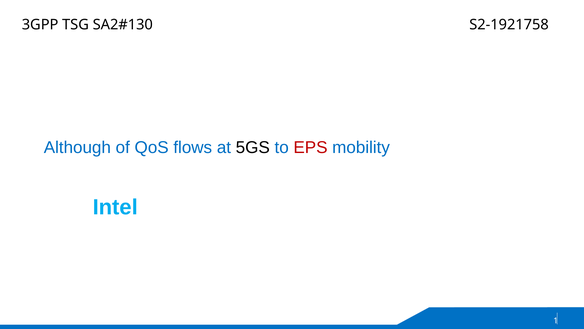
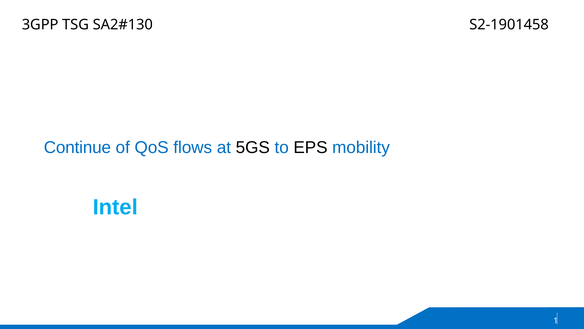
S2-1921758: S2-1921758 -> S2-1901458
Although: Although -> Continue
EPS colour: red -> black
